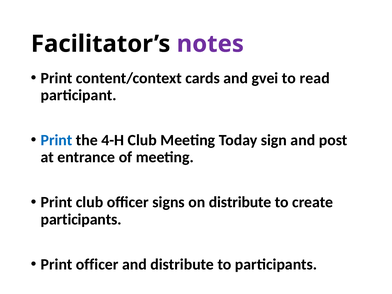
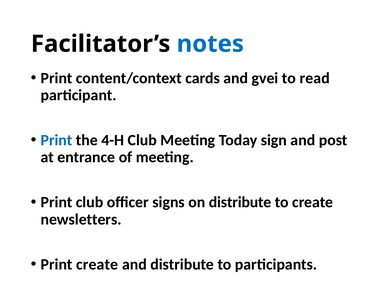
notes colour: purple -> blue
participants at (81, 219): participants -> newsletters
Print officer: officer -> create
